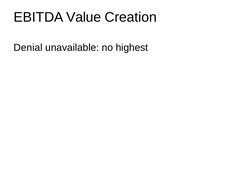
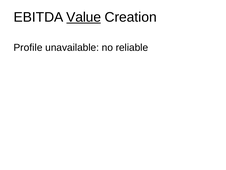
Value underline: none -> present
Denial: Denial -> Profile
highest: highest -> reliable
